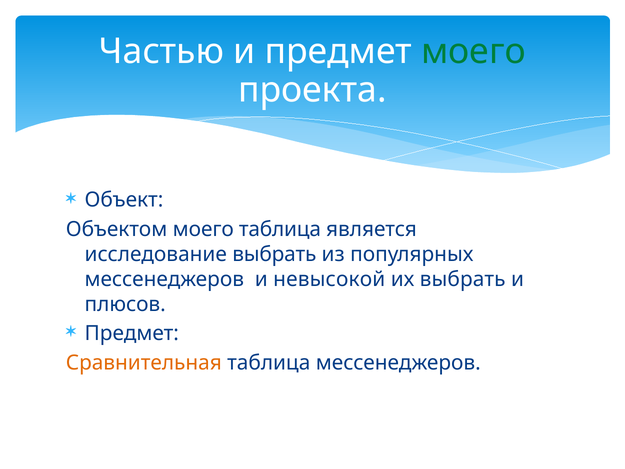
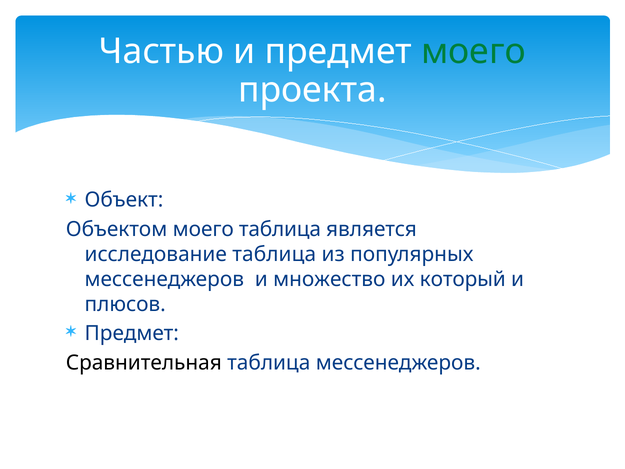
исследование выбрать: выбрать -> таблица
невысокой: невысокой -> множество
их выбрать: выбрать -> который
Сравнительная colour: orange -> black
